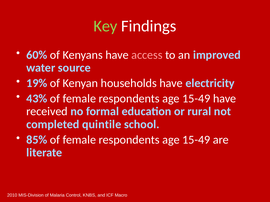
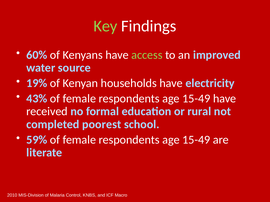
access colour: pink -> light green
quintile: quintile -> poorest
85%: 85% -> 59%
